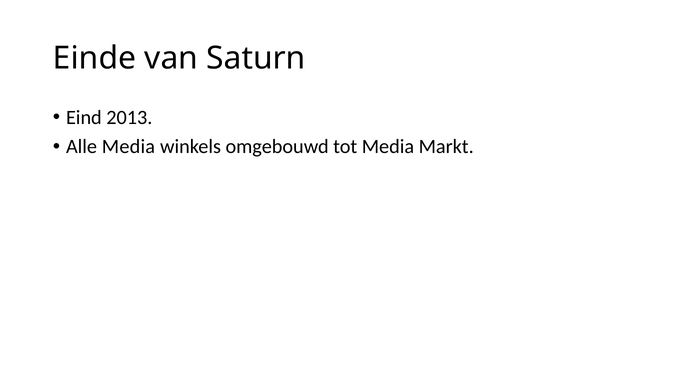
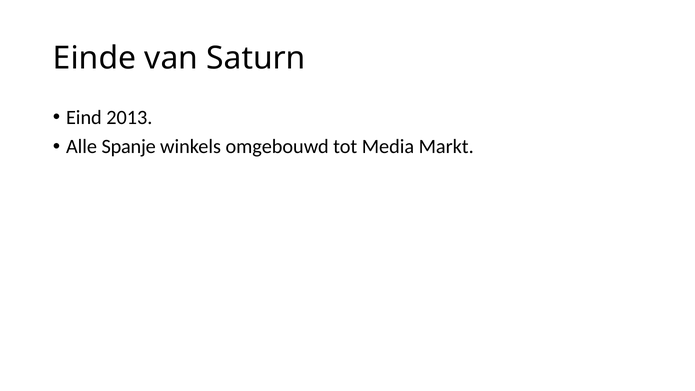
Alle Media: Media -> Spanje
